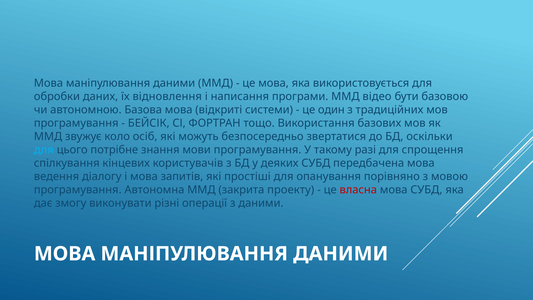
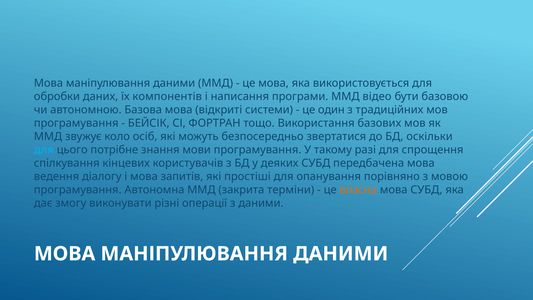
відновлення: відновлення -> компонентів
проекту: проекту -> терміни
власна colour: red -> orange
